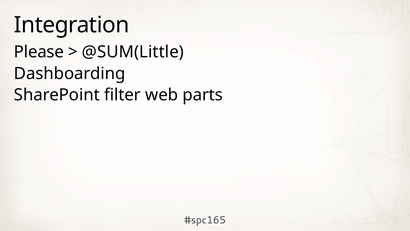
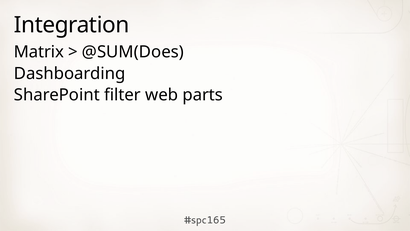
Please: Please -> Matrix
@SUM(Little: @SUM(Little -> @SUM(Does
